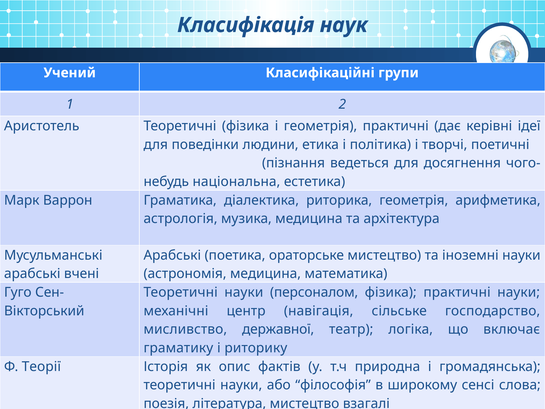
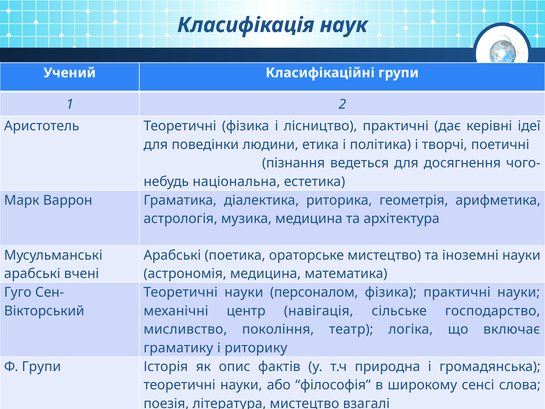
і геометрія: геометрія -> лісництво
державної: державної -> покоління
Ф Теорії: Теорії -> Групи
